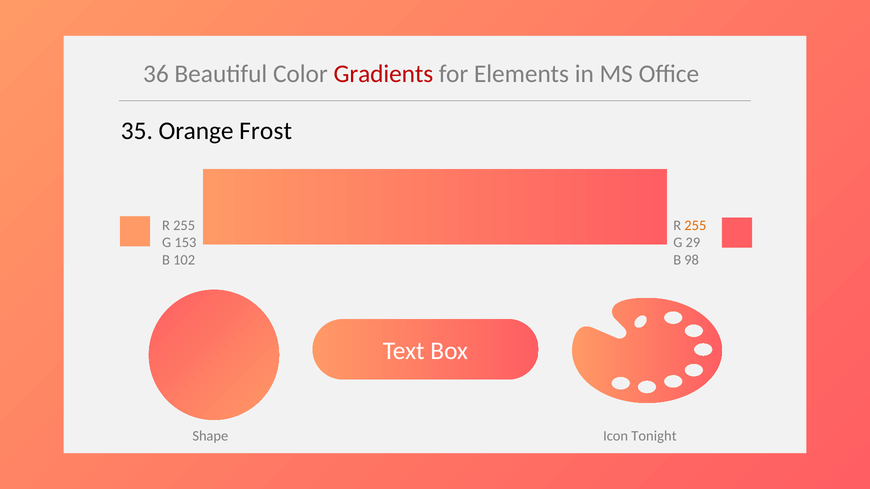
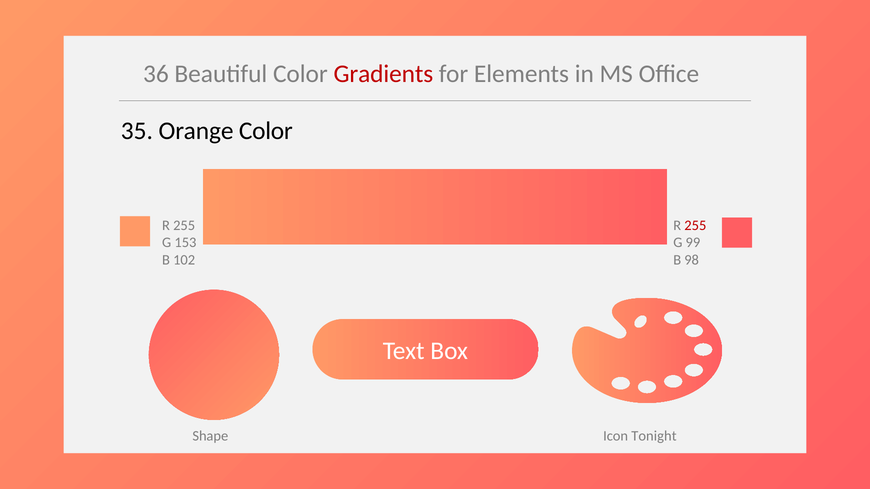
Orange Frost: Frost -> Color
255 at (695, 225) colour: orange -> red
29: 29 -> 99
